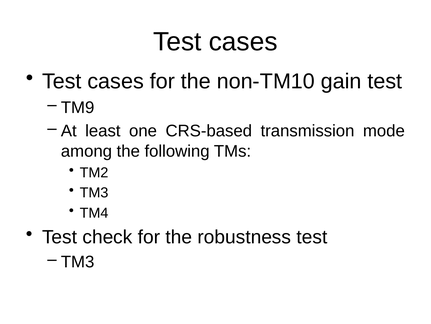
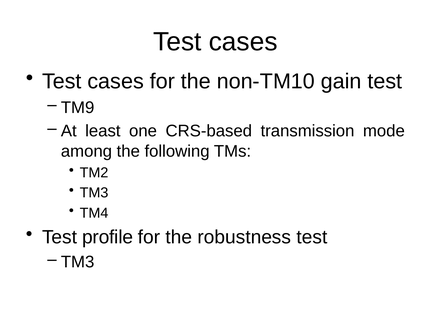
check: check -> profile
